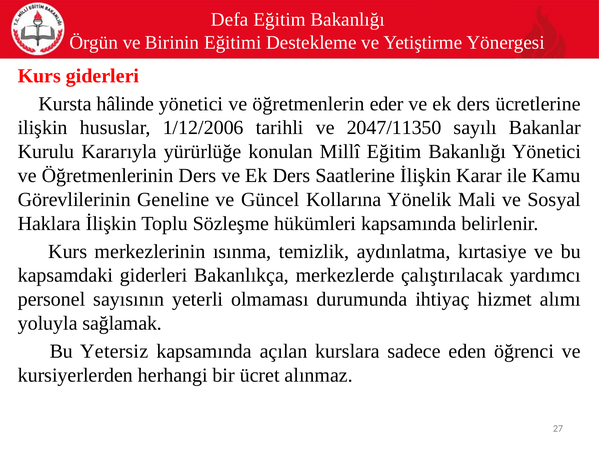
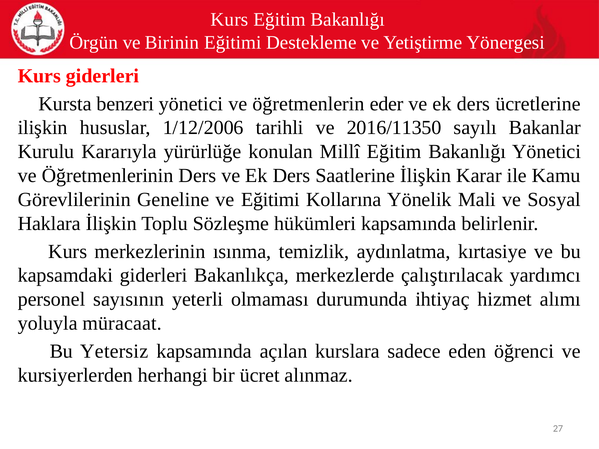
Defa at (230, 20): Defa -> Kurs
hâlinde: hâlinde -> benzeri
2047/11350: 2047/11350 -> 2016/11350
ve Güncel: Güncel -> Eğitimi
sağlamak: sağlamak -> müracaat
